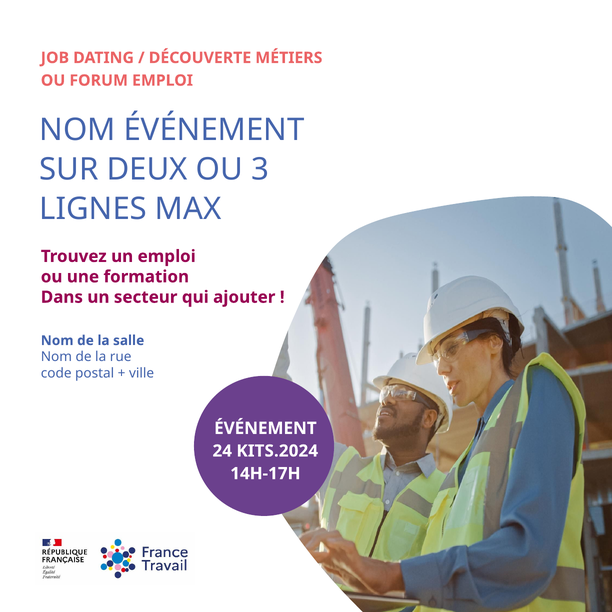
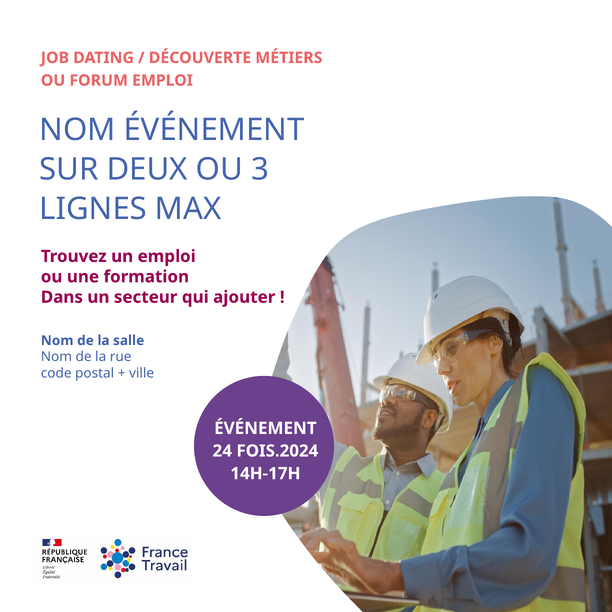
KITS.2024: KITS.2024 -> FOIS.2024
